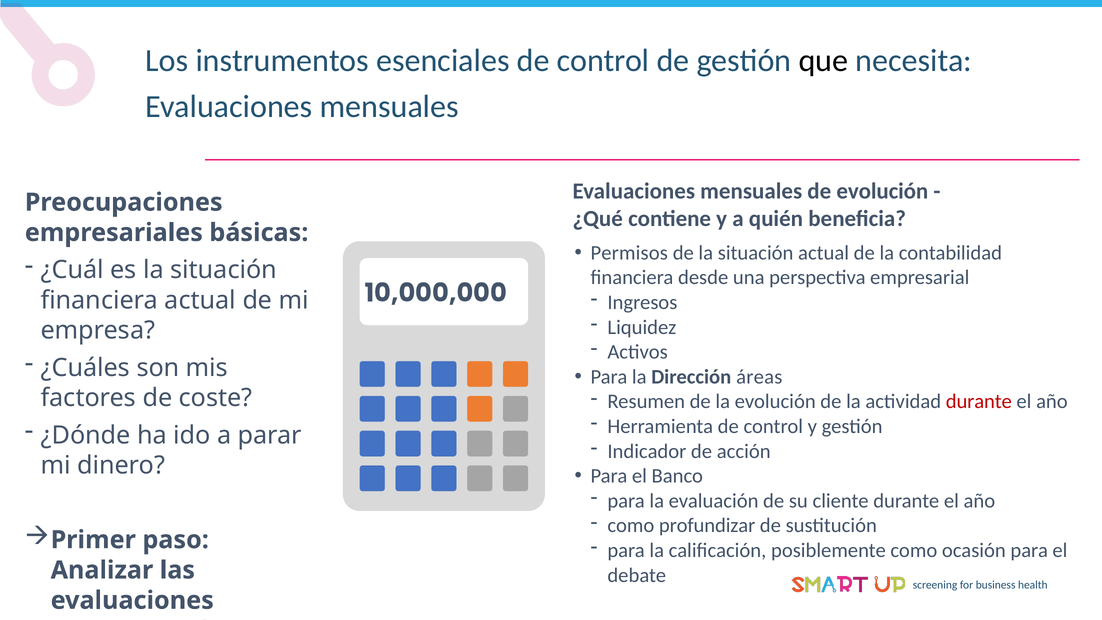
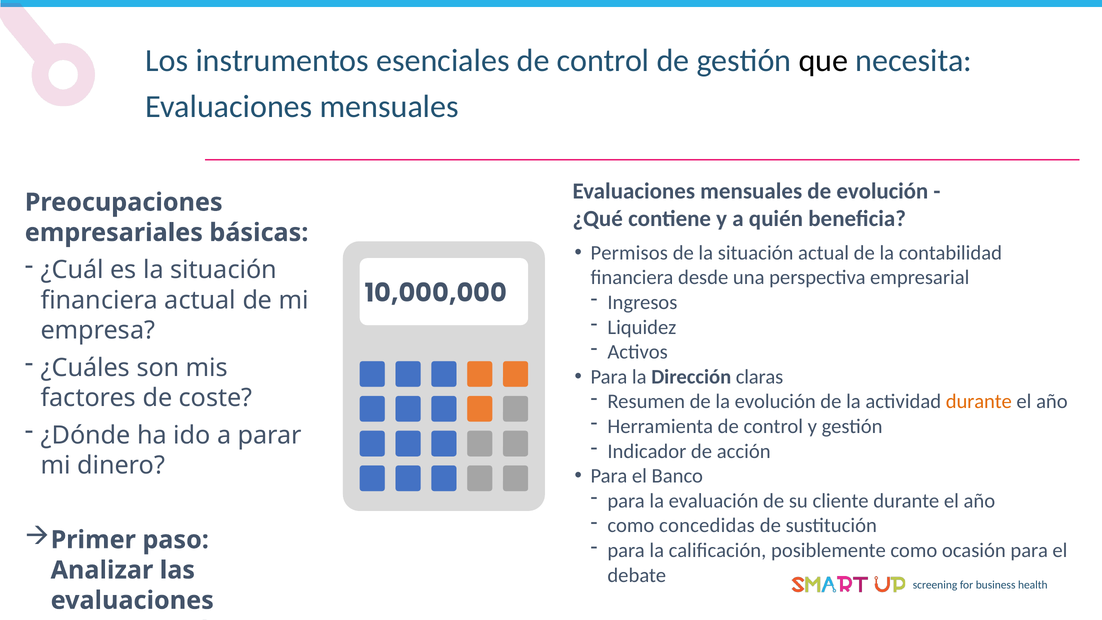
áreas: áreas -> claras
durante at (979, 402) colour: red -> orange
profundizar: profundizar -> concedidas
